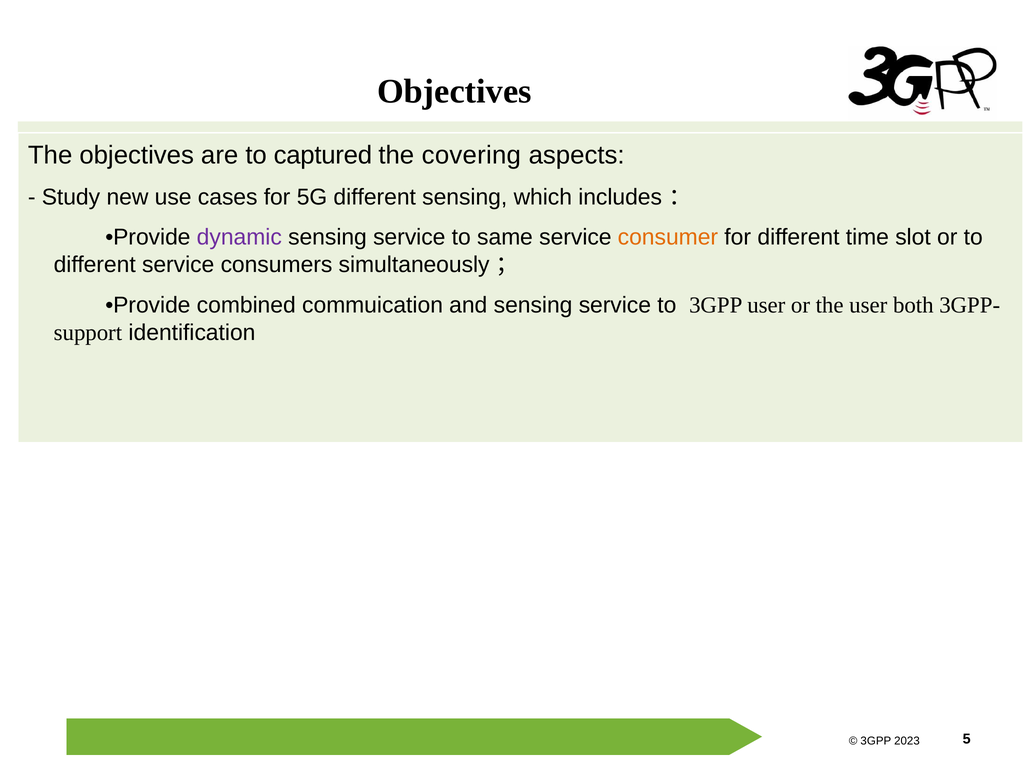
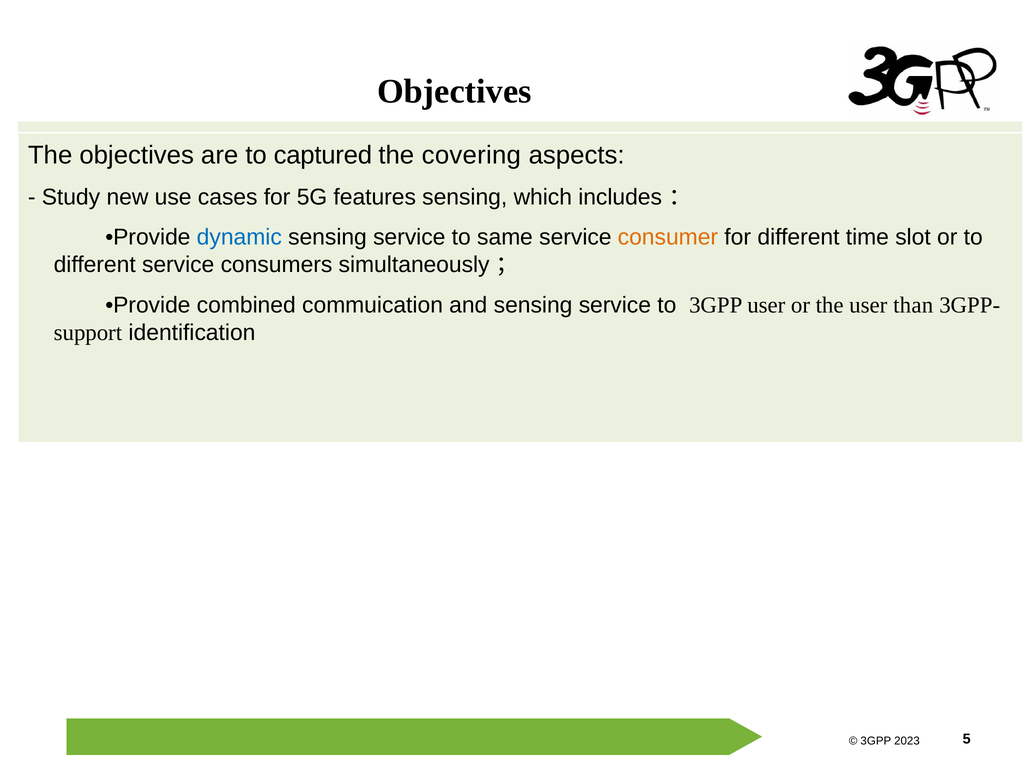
5G different: different -> features
dynamic colour: purple -> blue
both: both -> than
